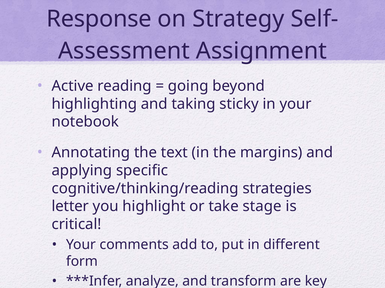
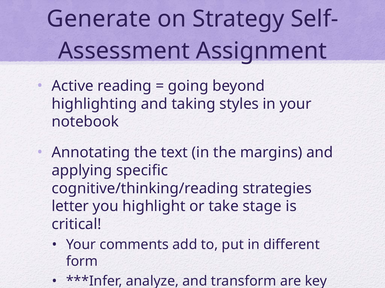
Response: Response -> Generate
sticky: sticky -> styles
